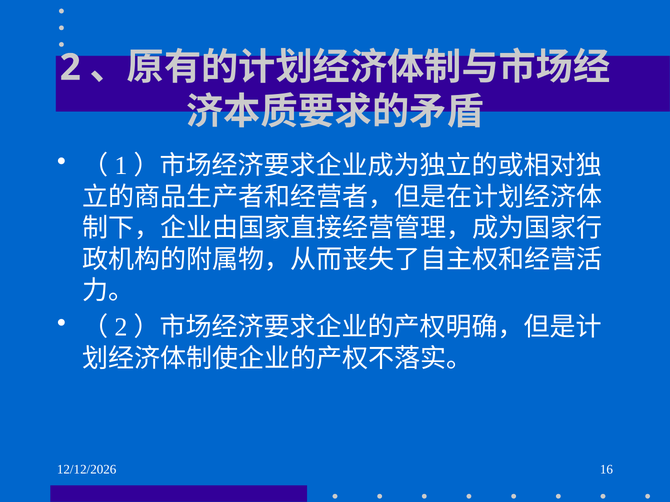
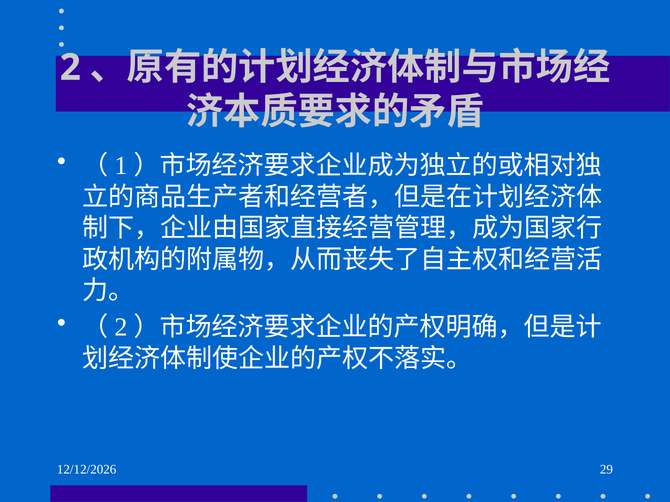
16: 16 -> 29
